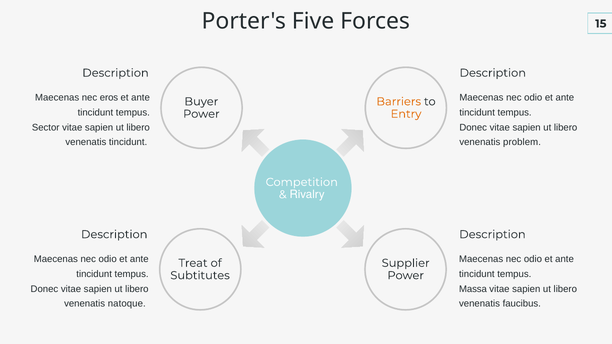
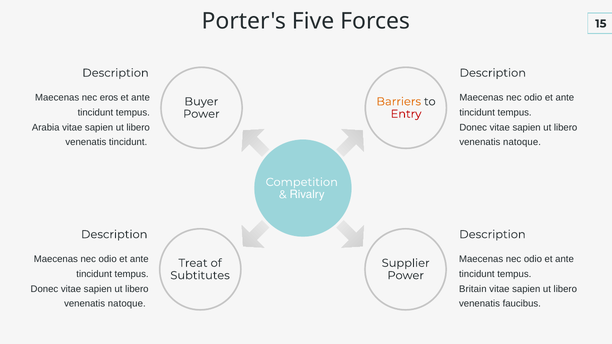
Entry colour: orange -> red
Sector: Sector -> Arabia
problem at (522, 142): problem -> natoque
Massa: Massa -> Britain
